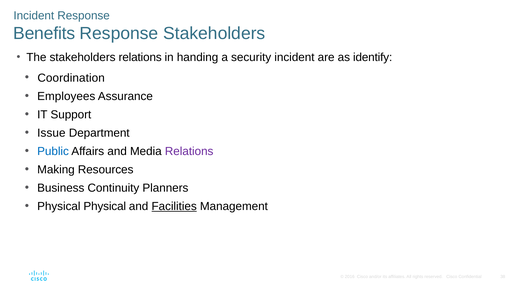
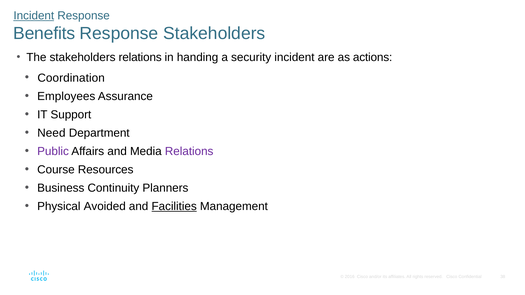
Incident at (34, 16) underline: none -> present
identify: identify -> actions
Issue: Issue -> Need
Public colour: blue -> purple
Making: Making -> Course
Physical Physical: Physical -> Avoided
